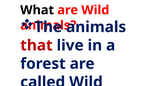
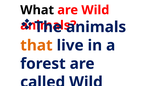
that colour: red -> orange
